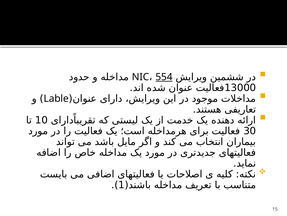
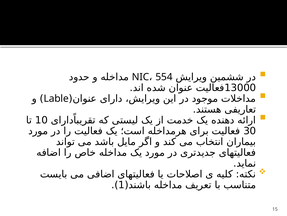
554 underline: present -> none
